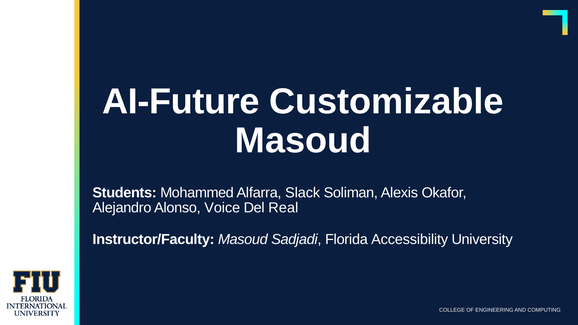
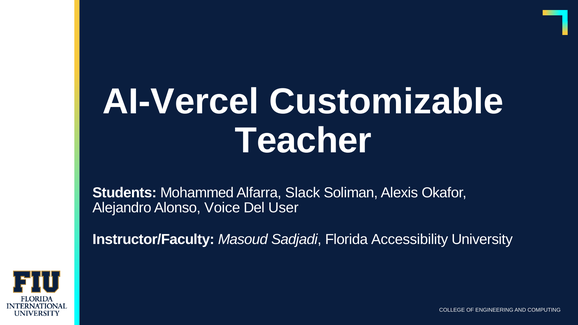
AI-Future: AI-Future -> AI-Vercel
Masoud at (303, 141): Masoud -> Teacher
Real: Real -> User
